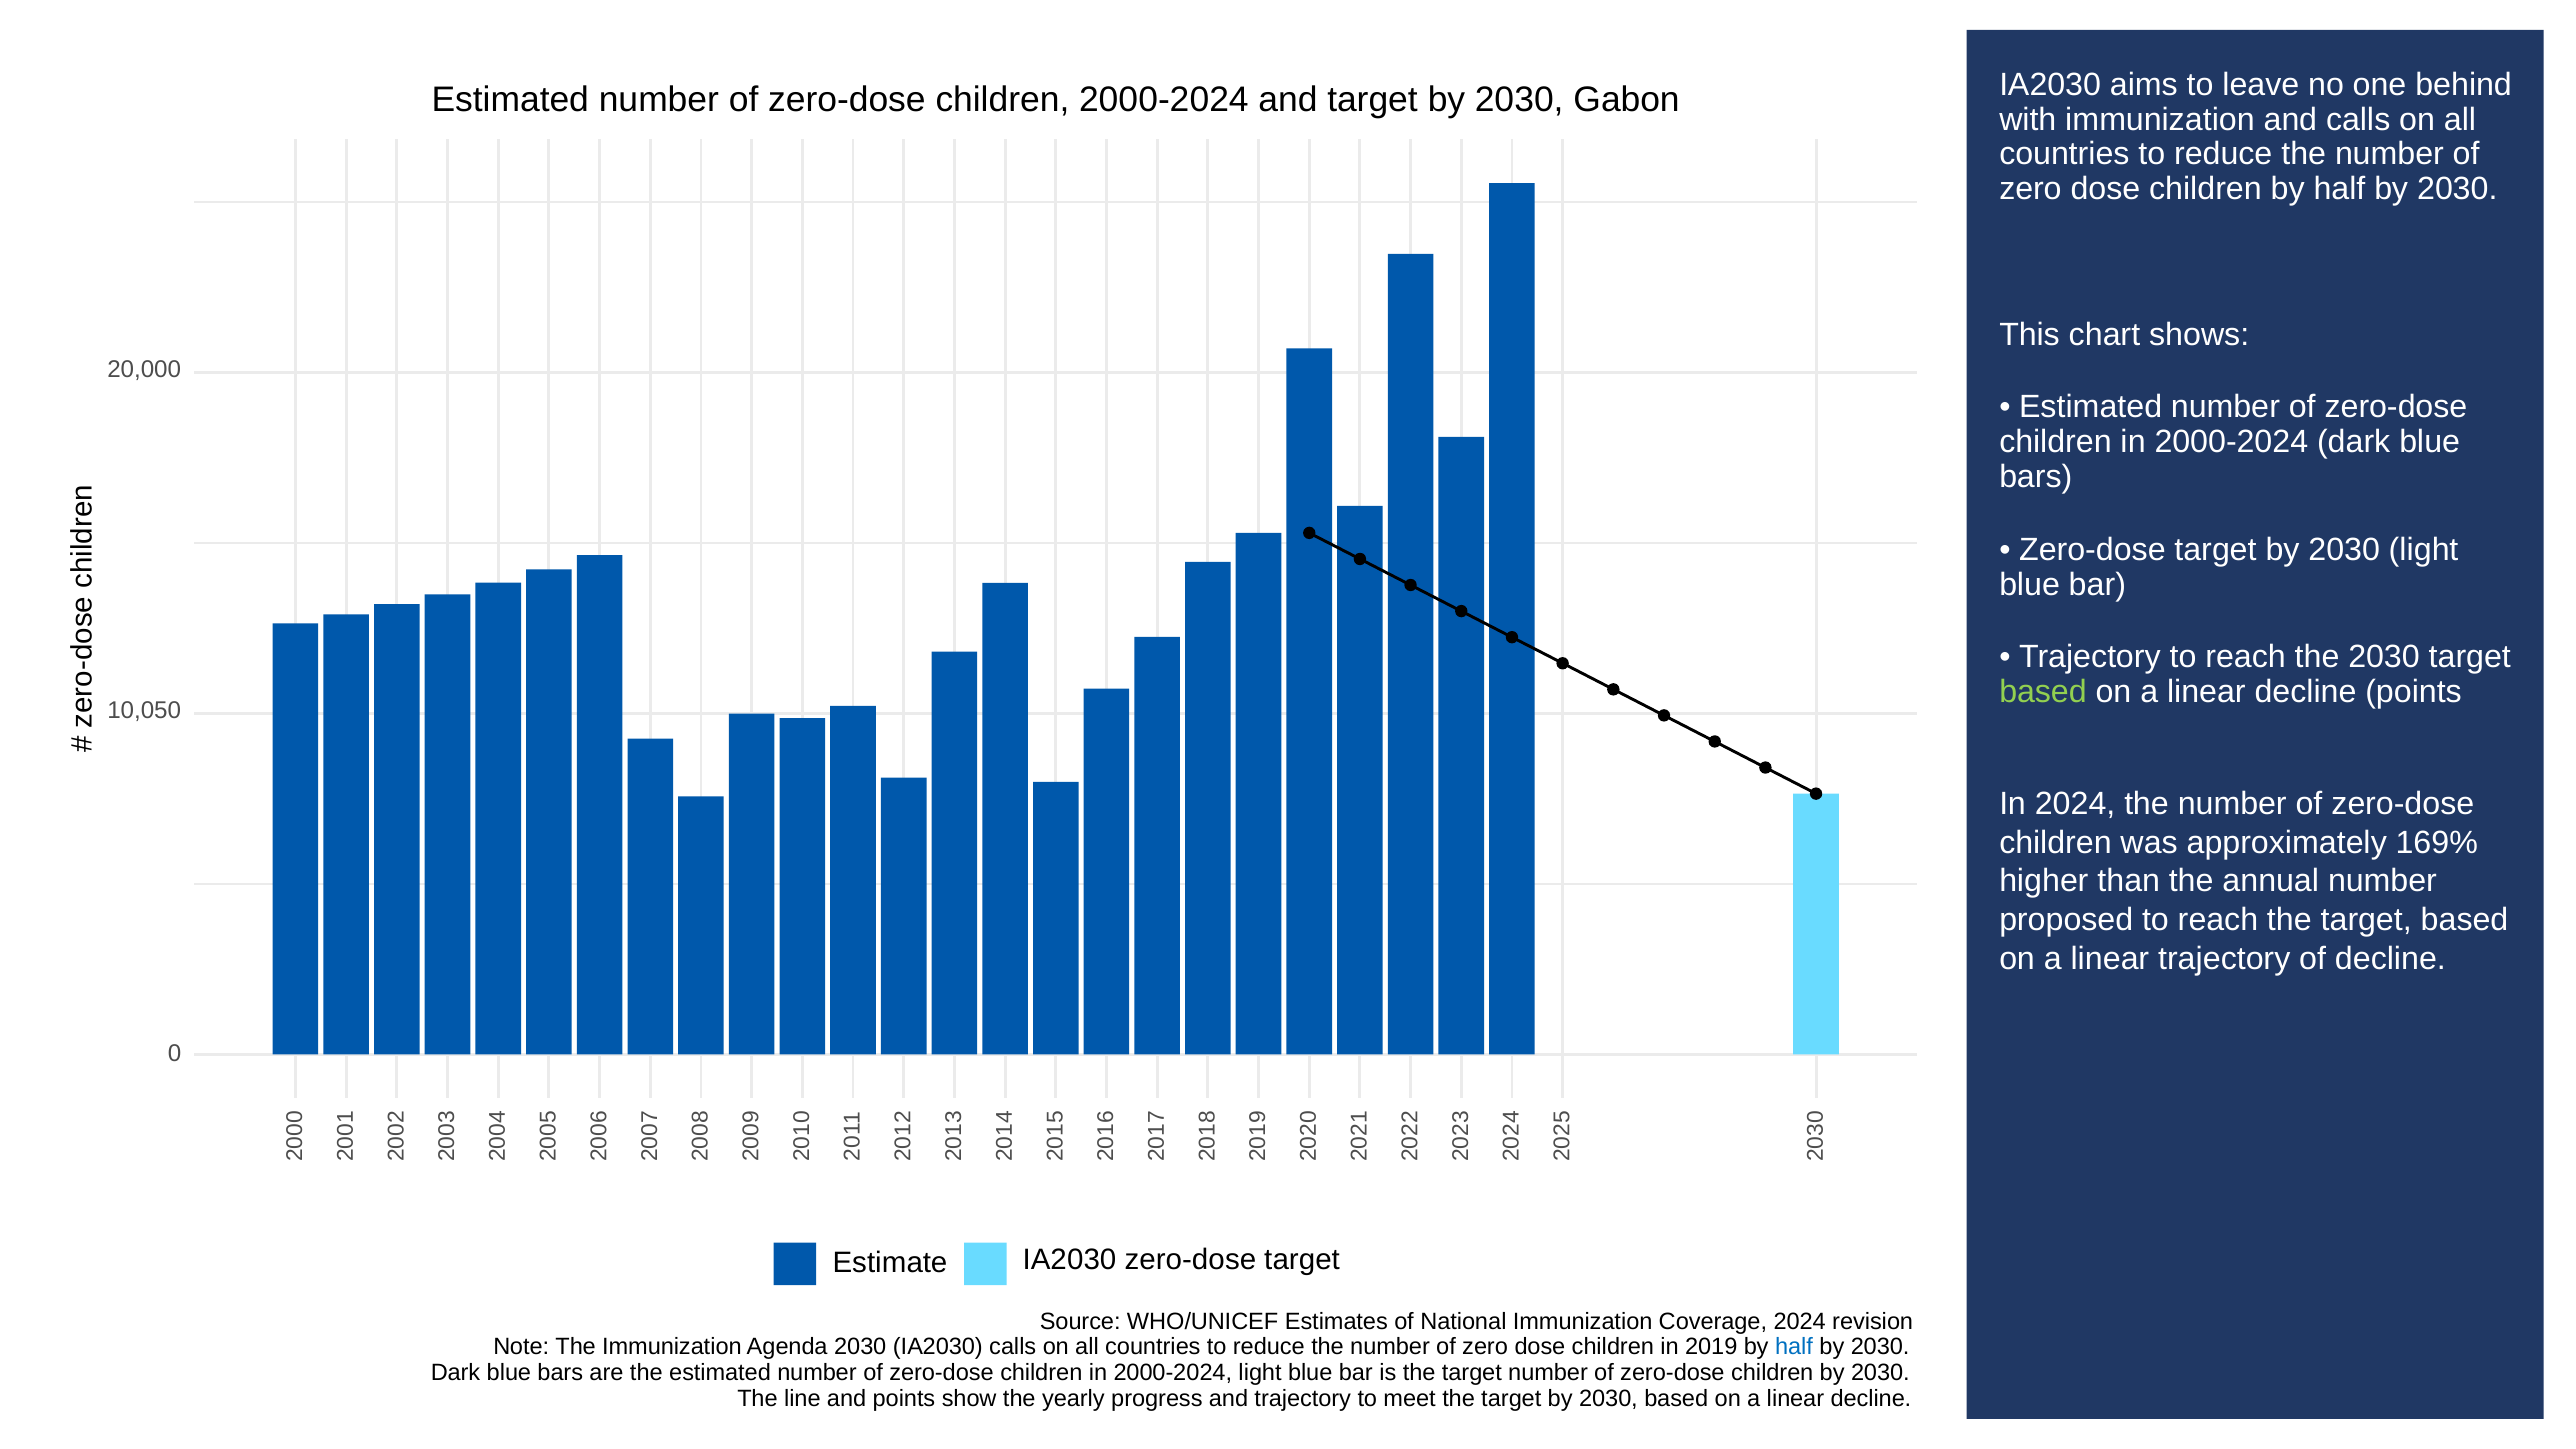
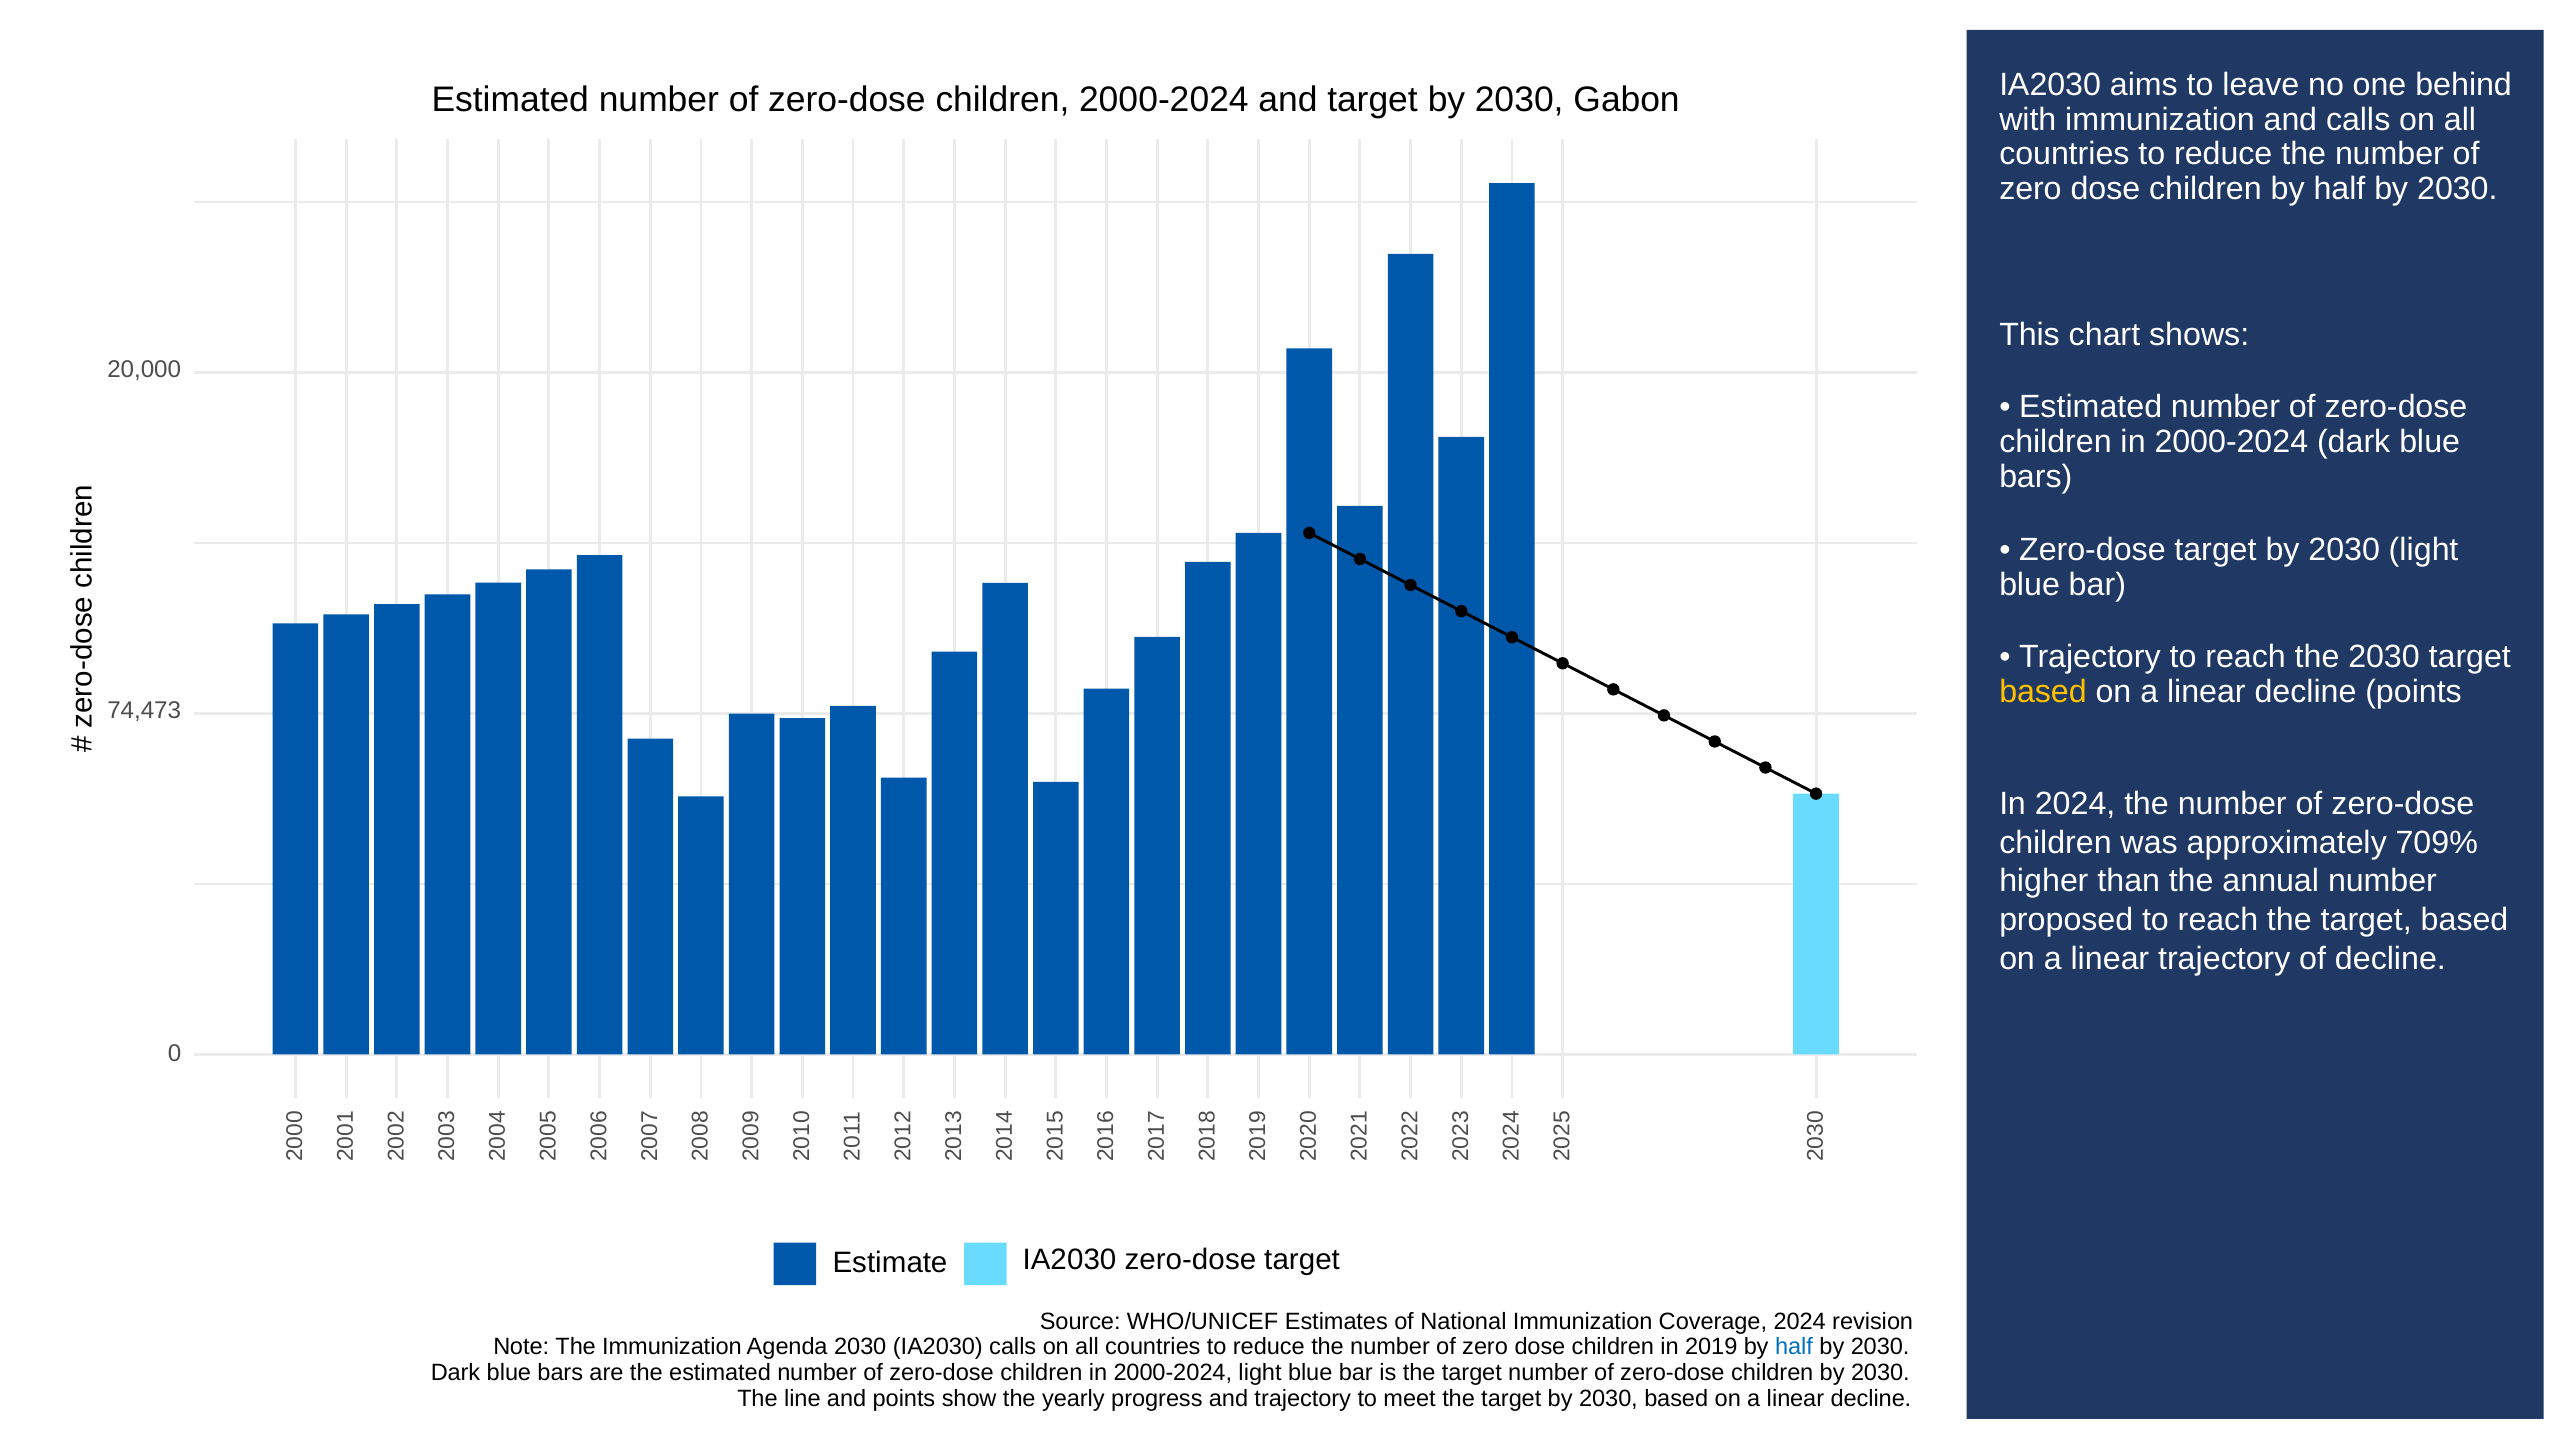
based at (2043, 692) colour: light green -> yellow
10,050: 10,050 -> 74,473
169%: 169% -> 709%
